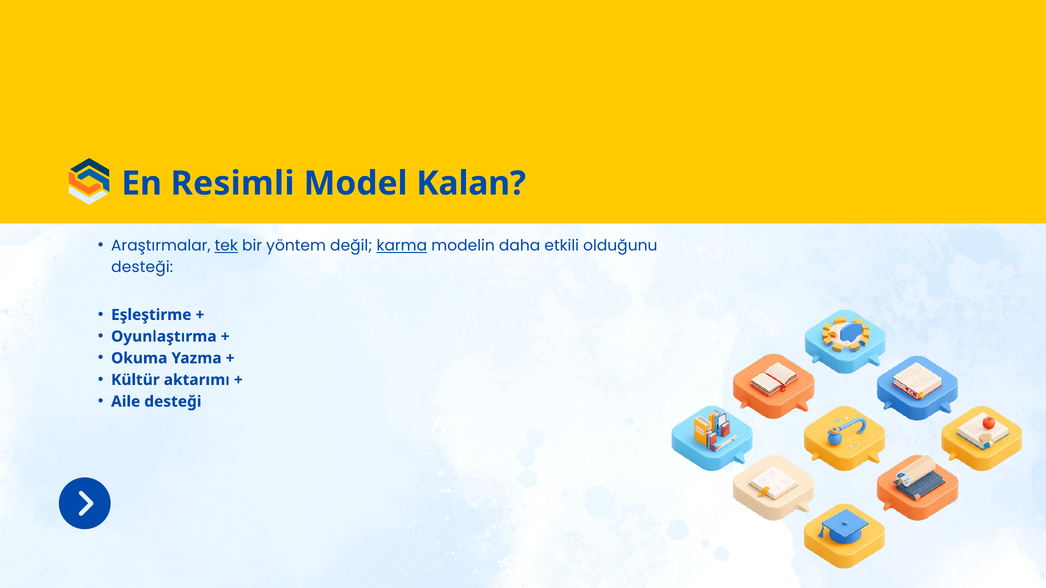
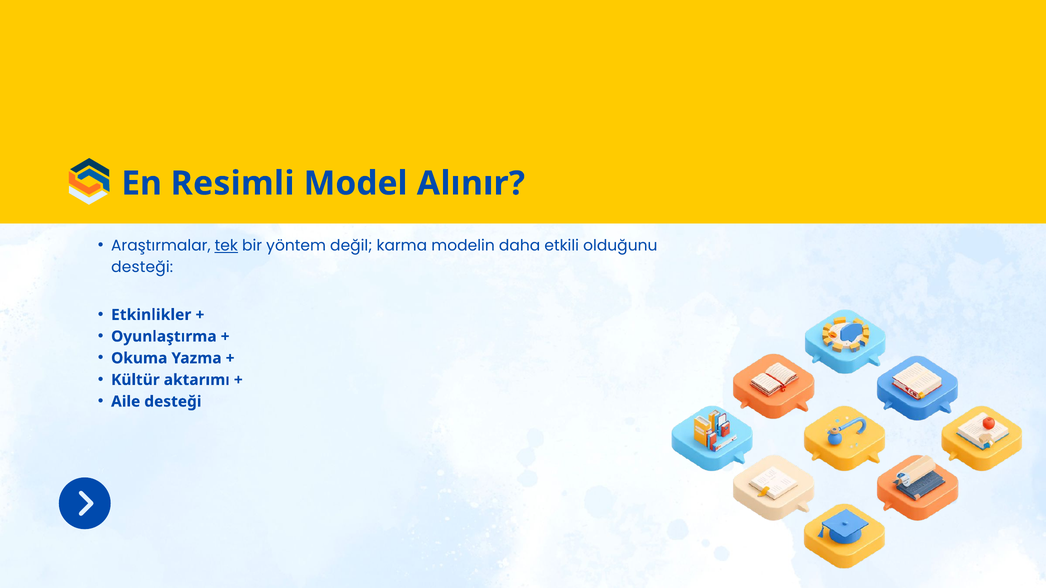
Kalan: Kalan -> Alınır
karma underline: present -> none
Eşleştirme: Eşleştirme -> Etkinlikler
